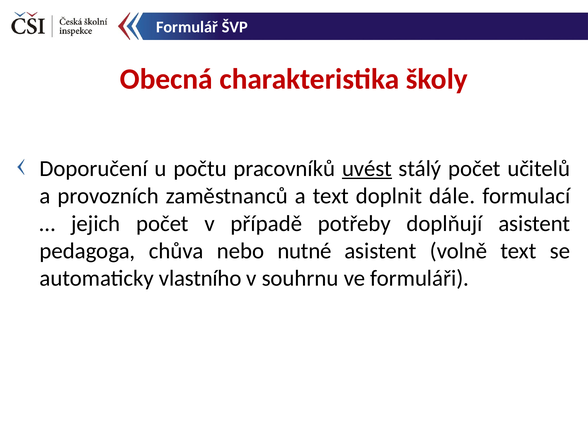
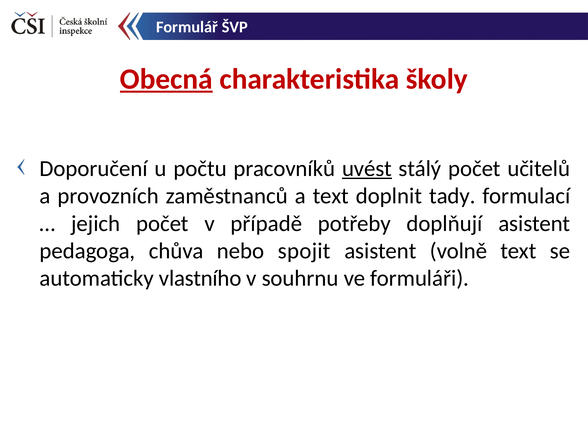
Obecná underline: none -> present
dále: dále -> tady
nutné: nutné -> spojit
